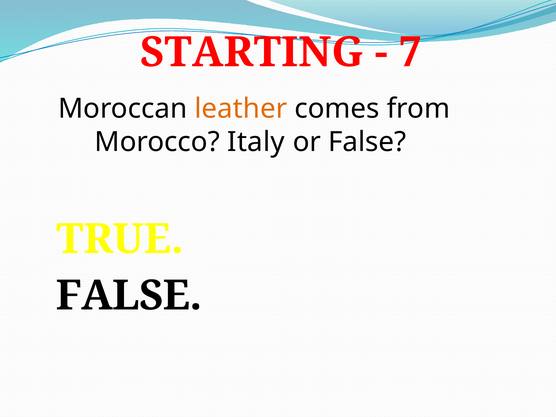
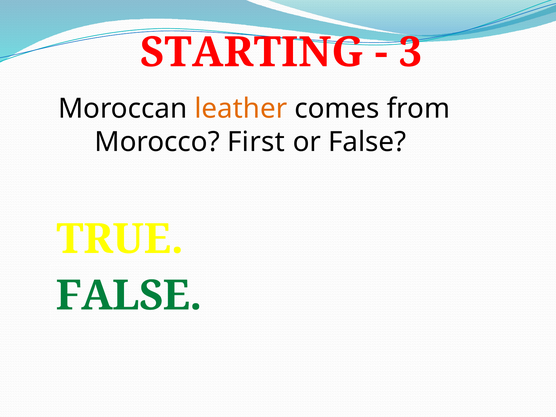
7: 7 -> 3
Italy: Italy -> First
FALSE at (129, 296) colour: black -> green
